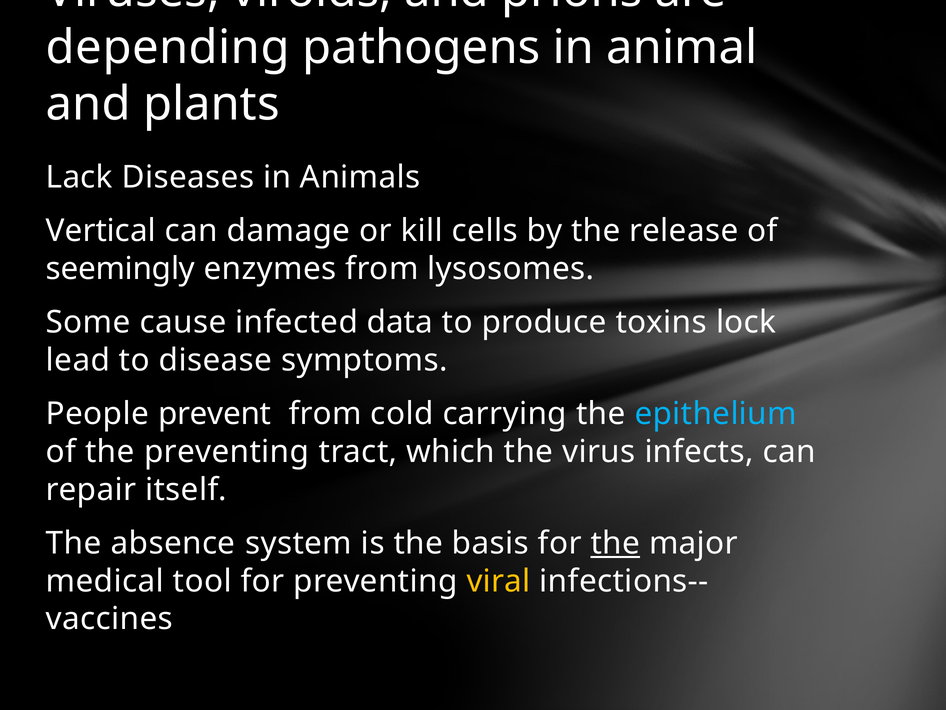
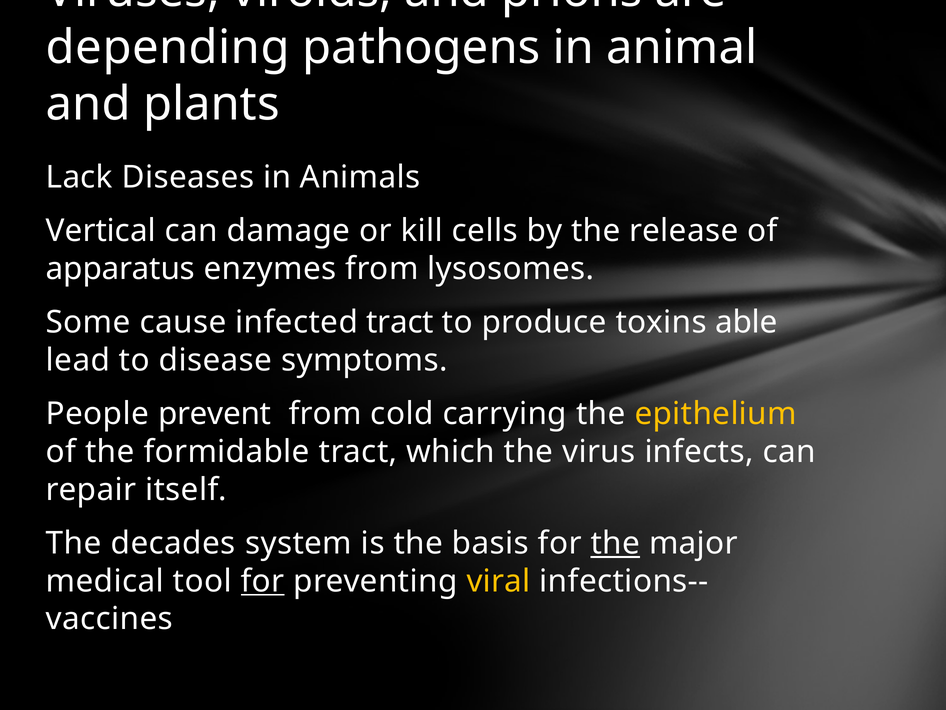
seemingly: seemingly -> apparatus
infected data: data -> tract
lock: lock -> able
epithelium colour: light blue -> yellow
the preventing: preventing -> formidable
absence: absence -> decades
for at (262, 581) underline: none -> present
